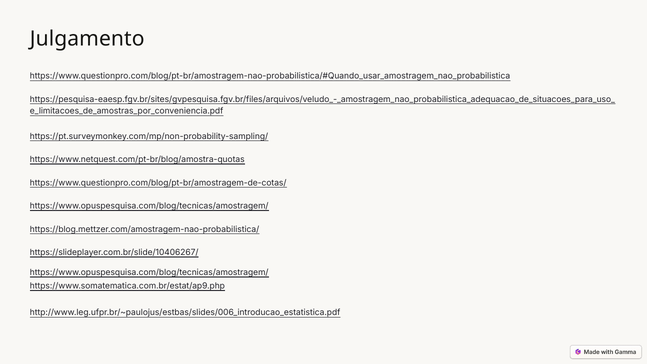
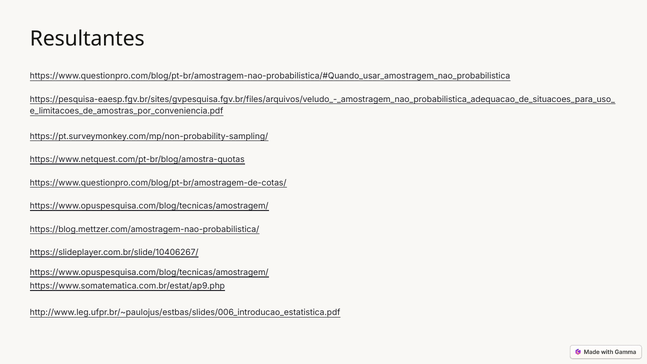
Julgamento: Julgamento -> Resultantes
